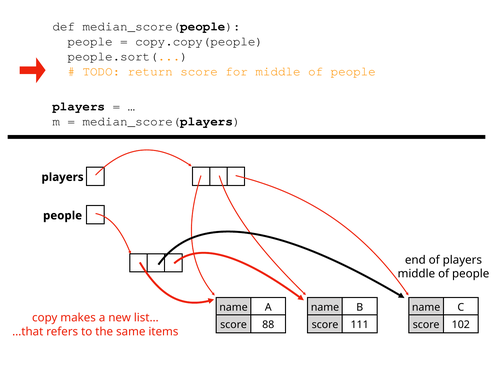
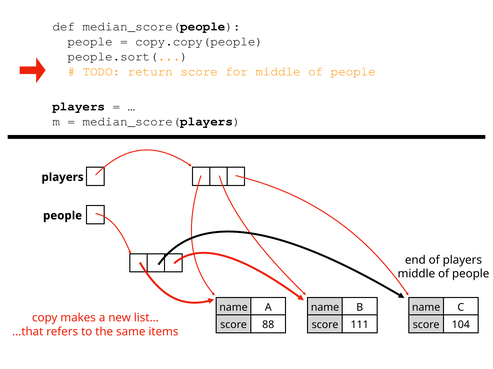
102: 102 -> 104
